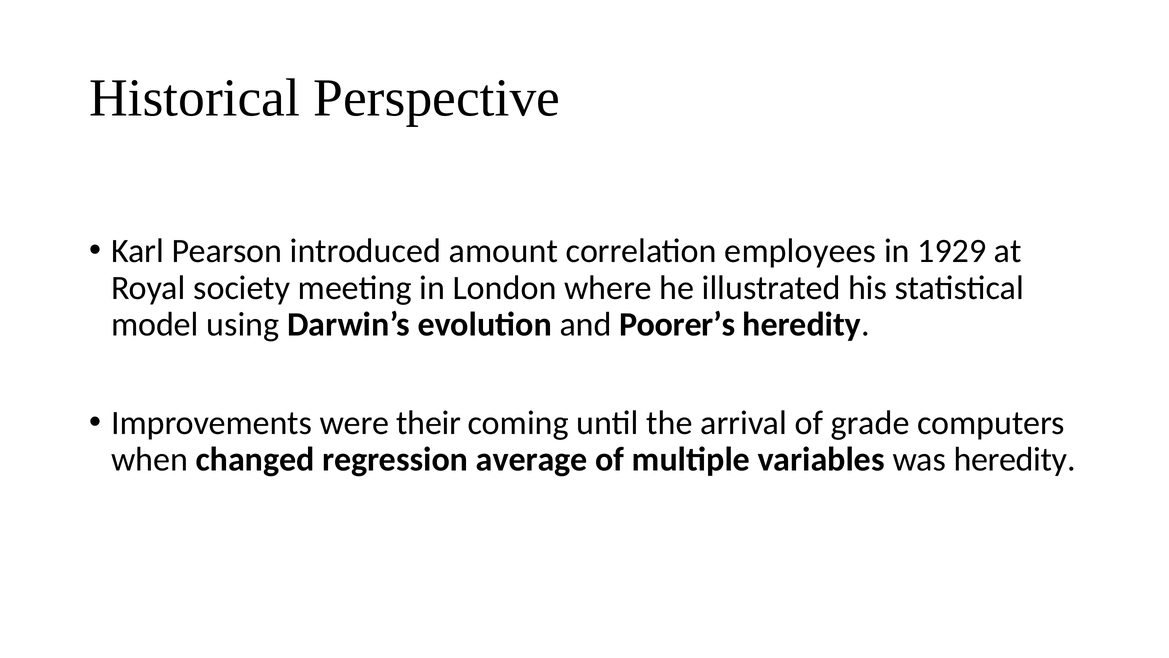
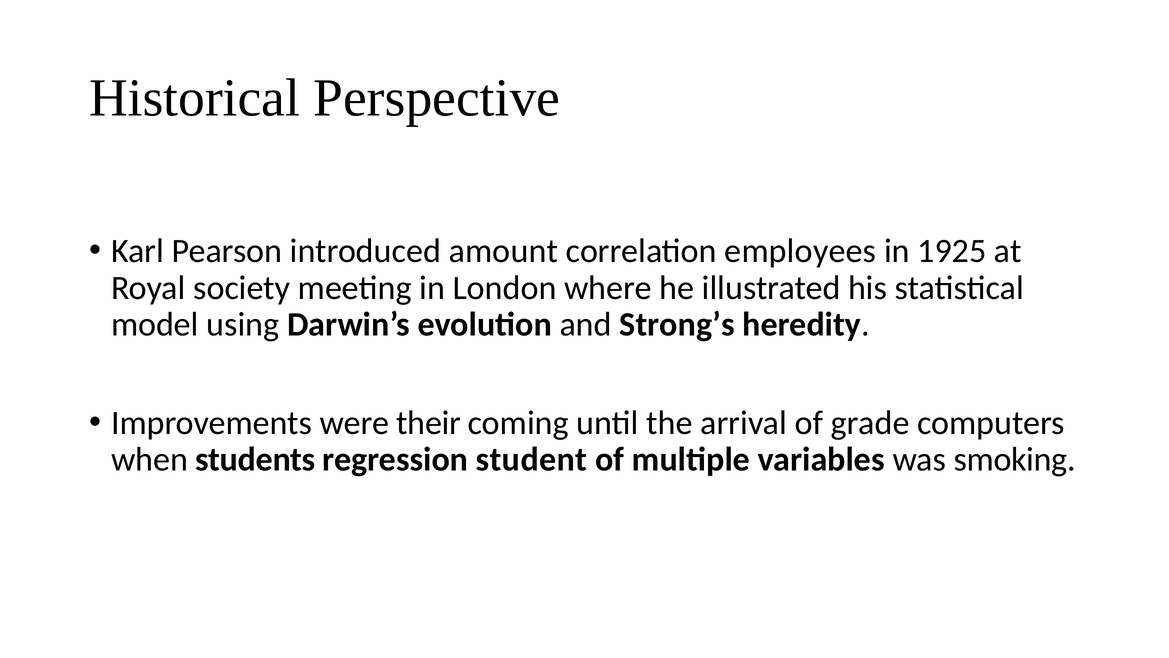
1929: 1929 -> 1925
Poorer’s: Poorer’s -> Strong’s
changed: changed -> students
average: average -> student
was heredity: heredity -> smoking
